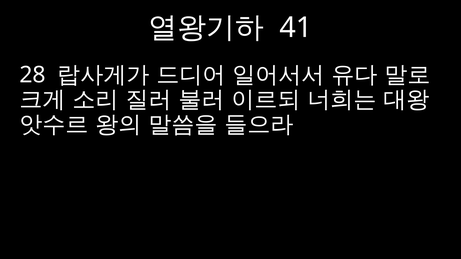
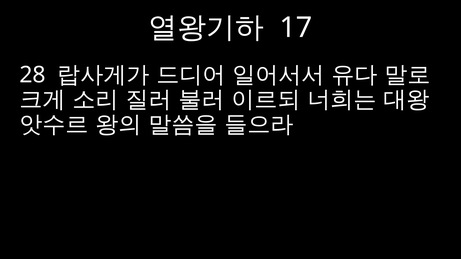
41: 41 -> 17
